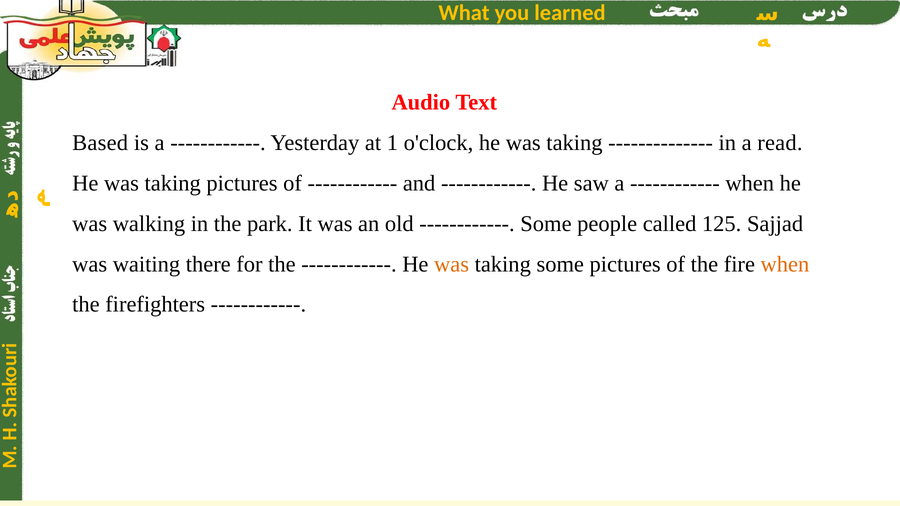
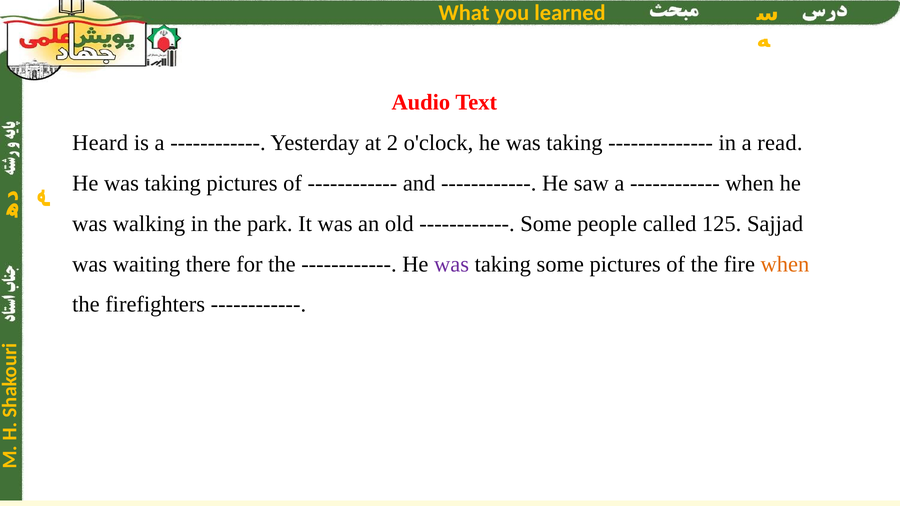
Based: Based -> Heard
1: 1 -> 2
was at (452, 264) colour: orange -> purple
